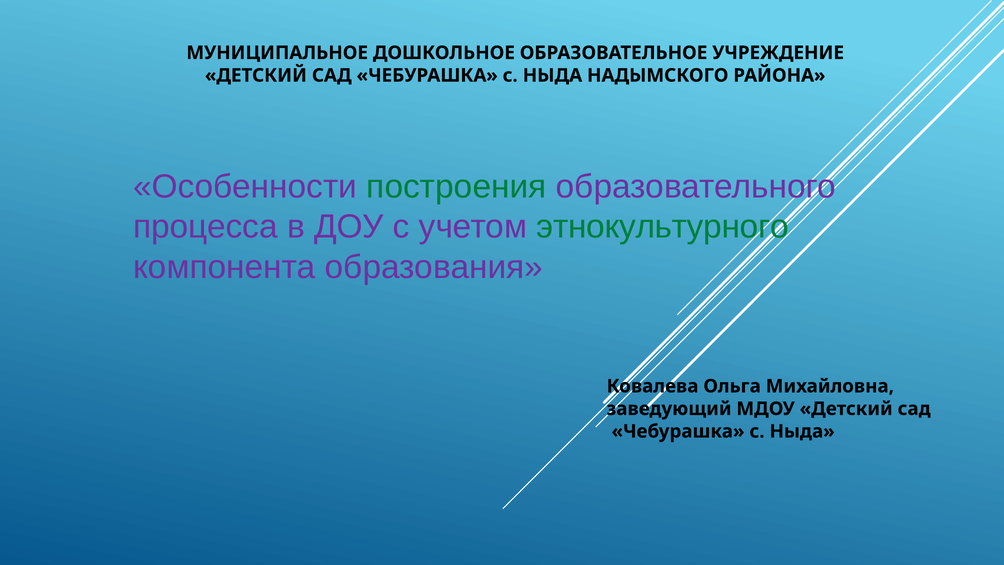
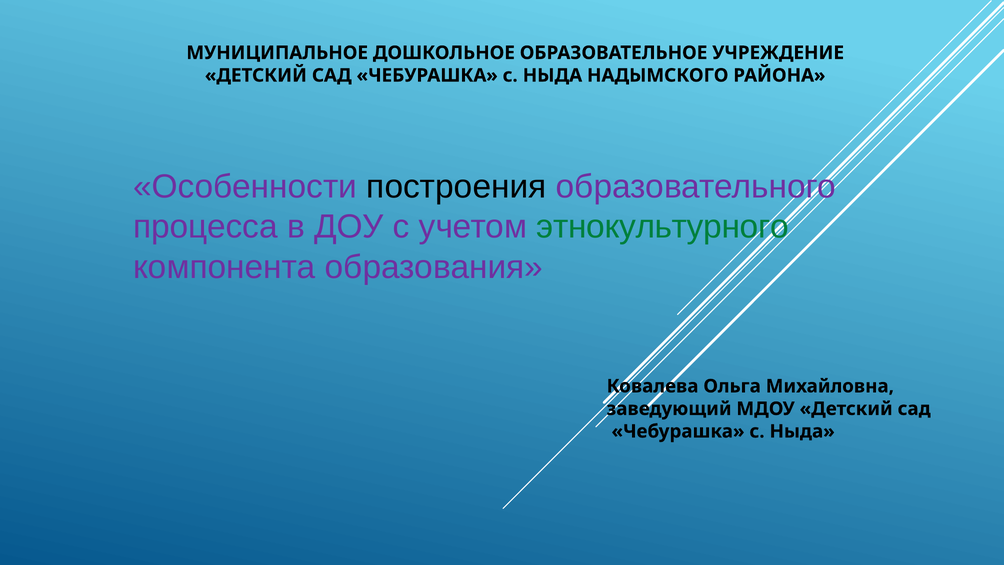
построения colour: green -> black
